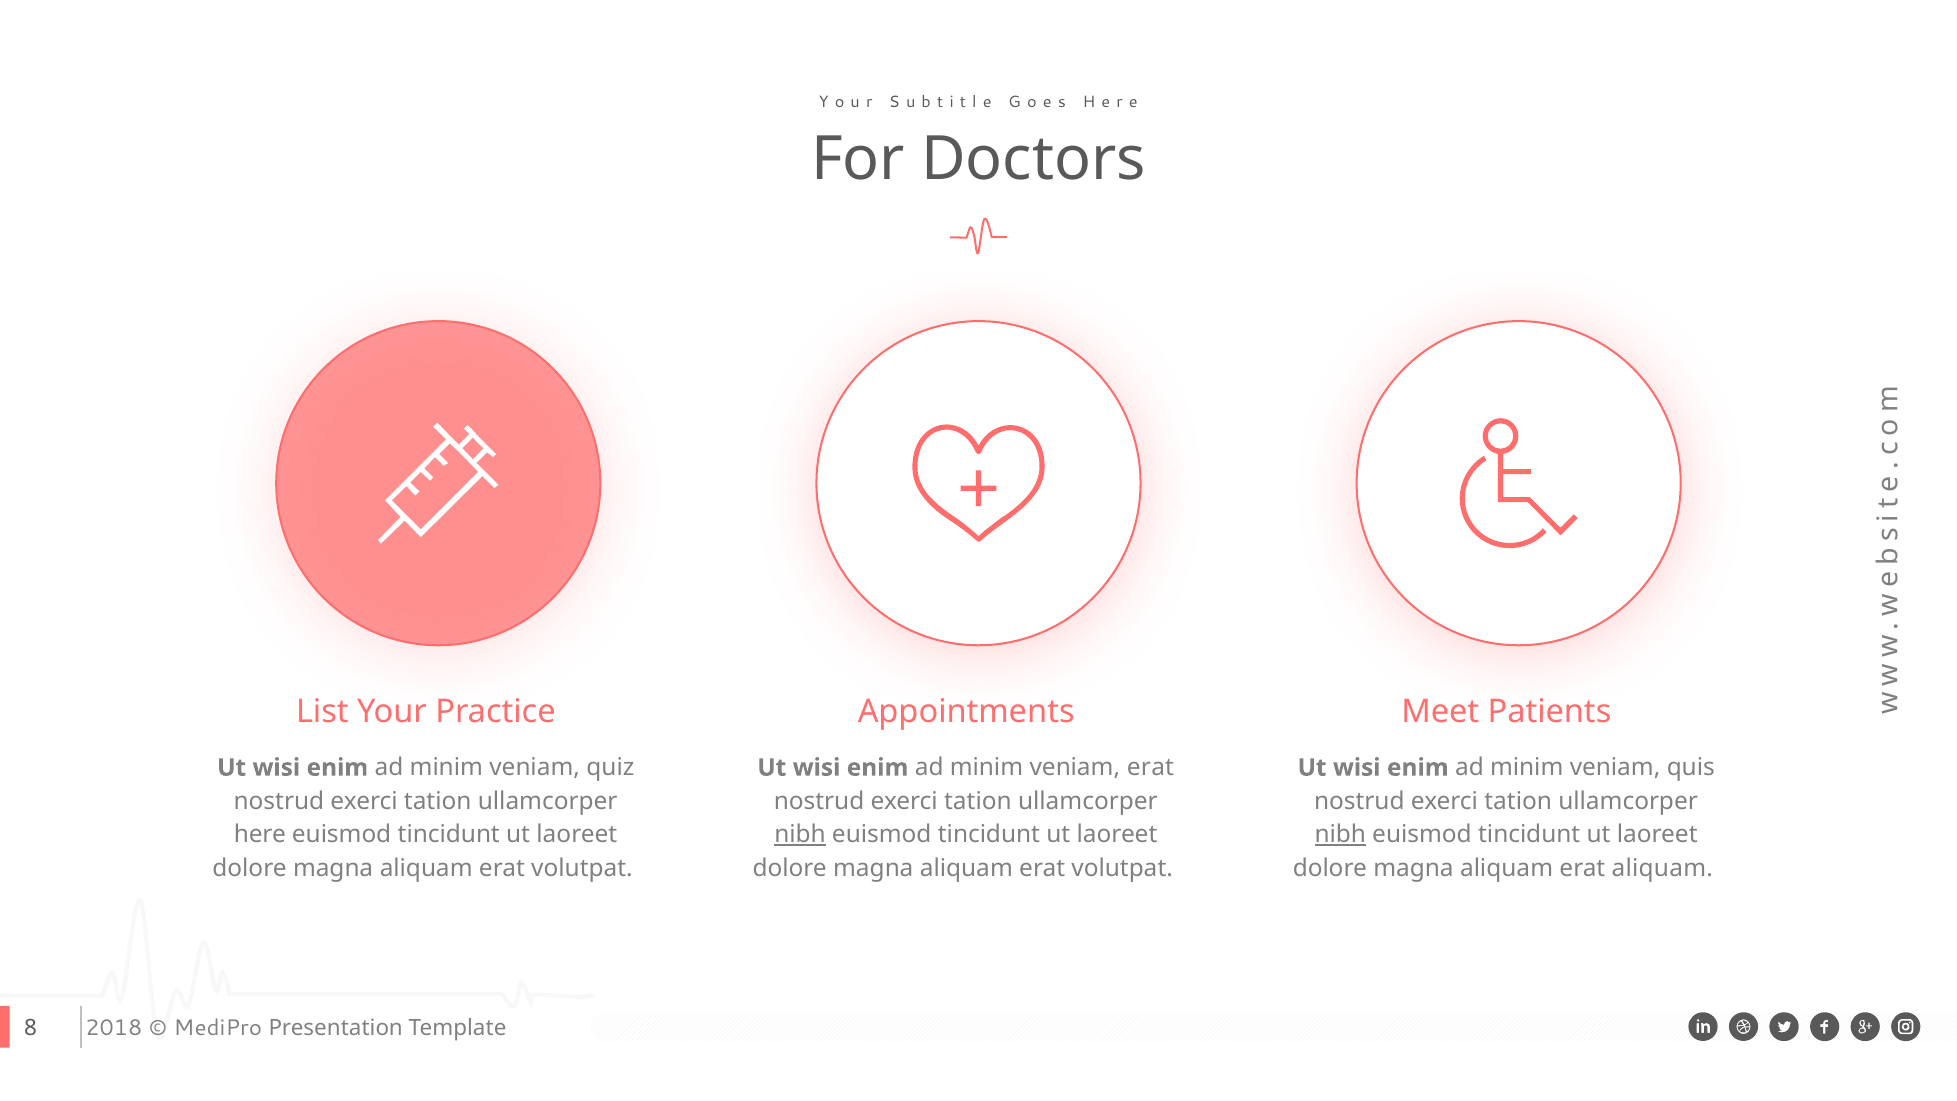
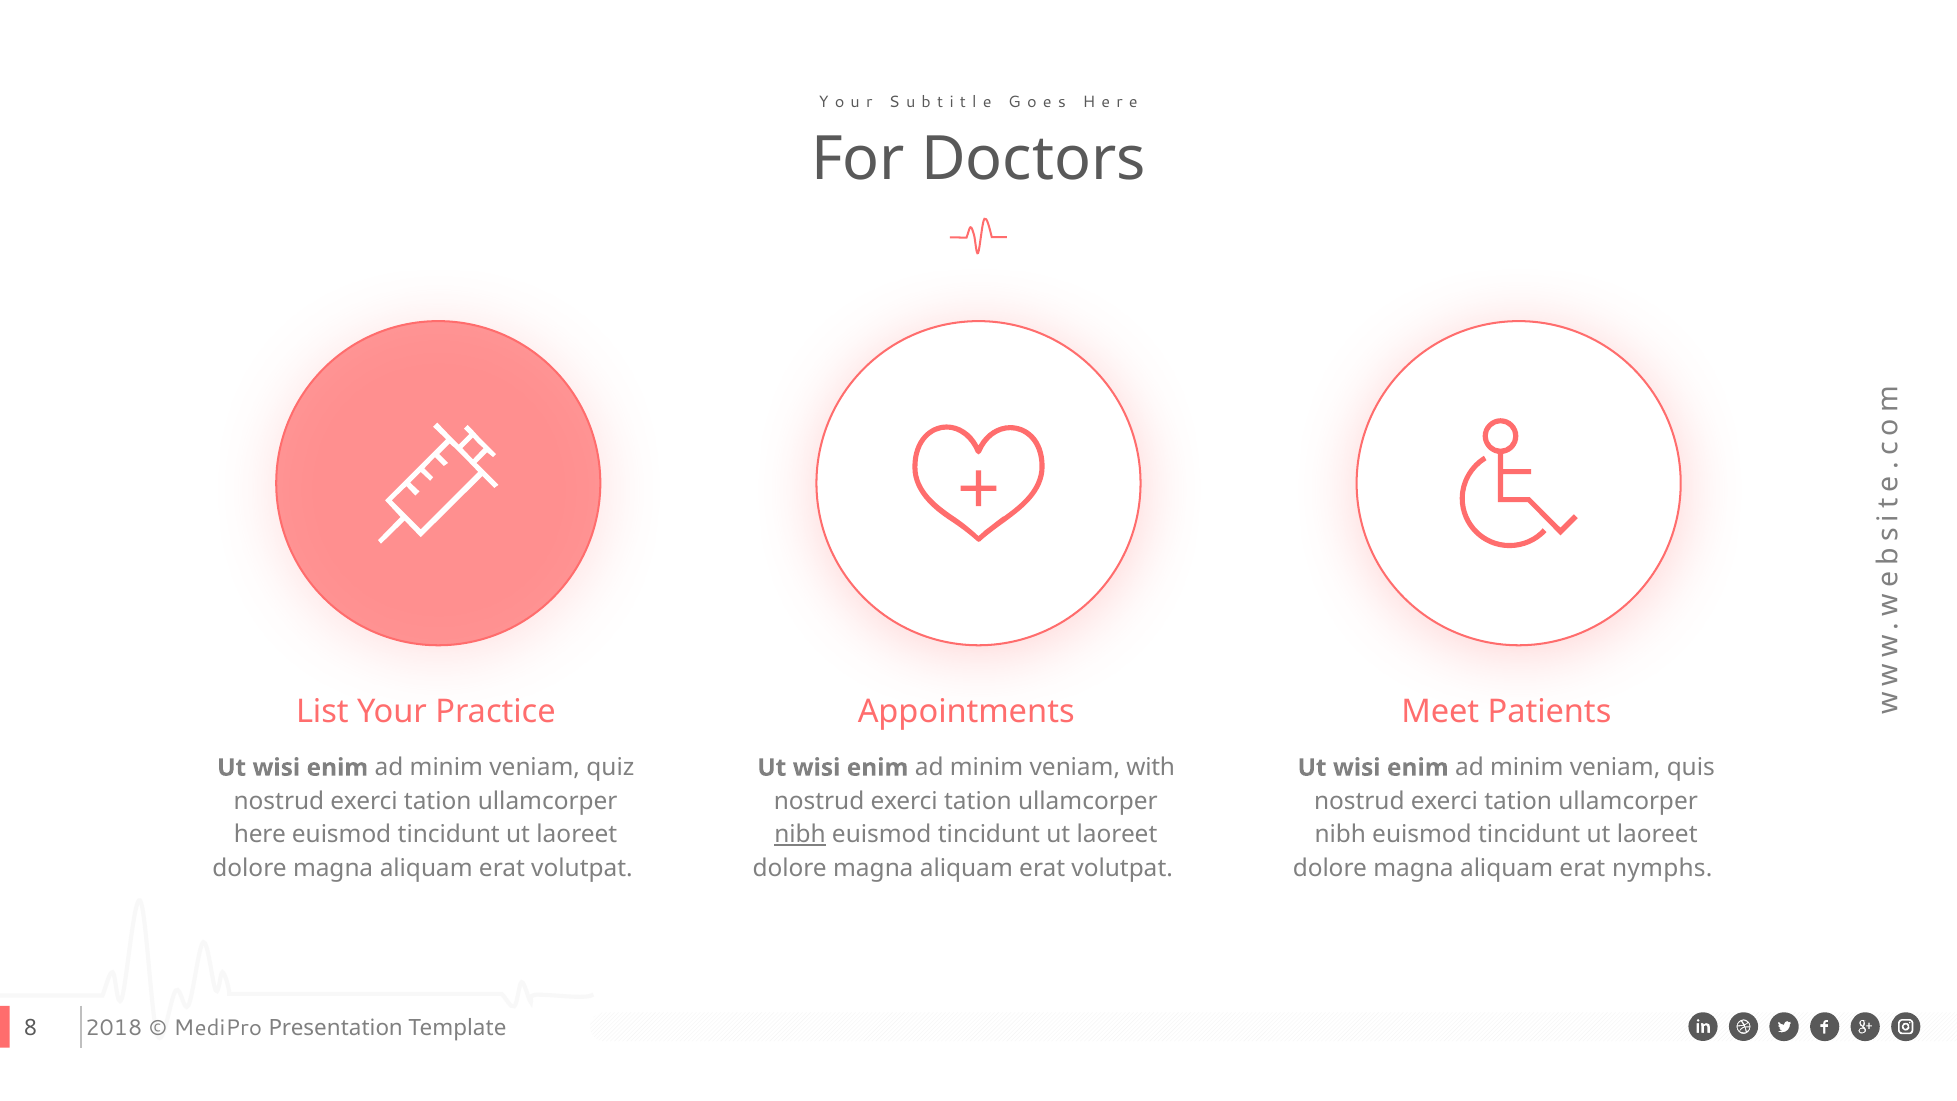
veniam erat: erat -> with
nibh at (1340, 834) underline: present -> none
erat aliquam: aliquam -> nymphs
